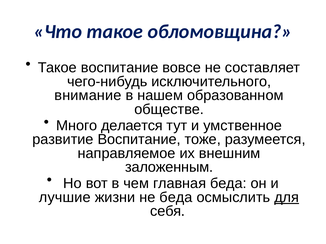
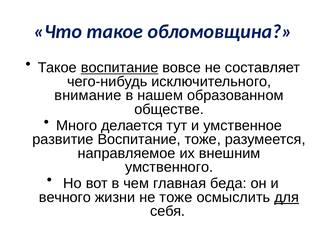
воспитание at (120, 68) underline: none -> present
заложенным: заложенным -> умственного
лучшие: лучшие -> вечного
не беда: беда -> тоже
